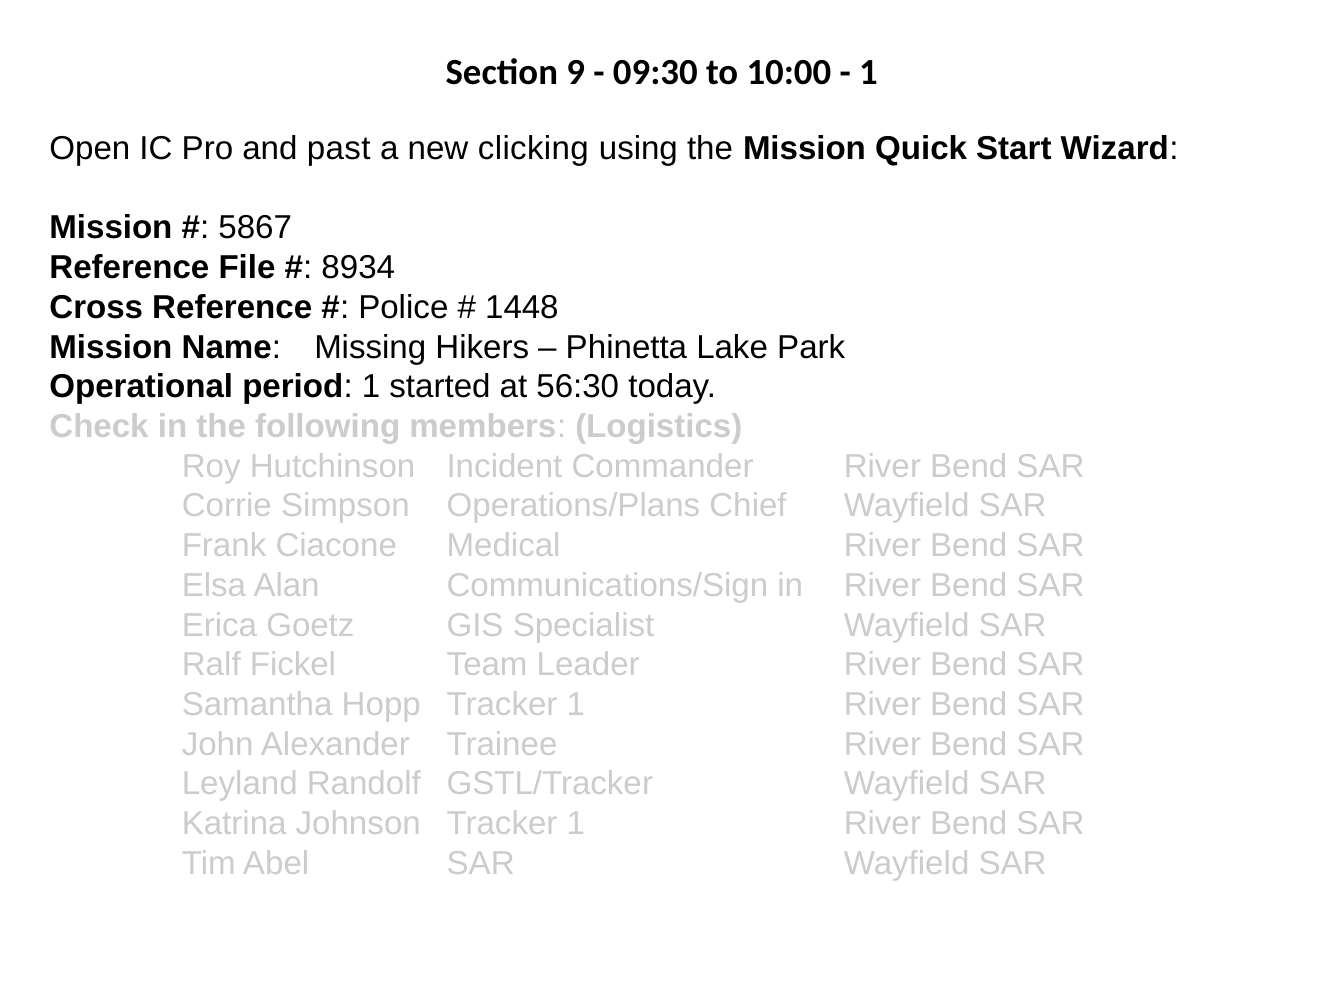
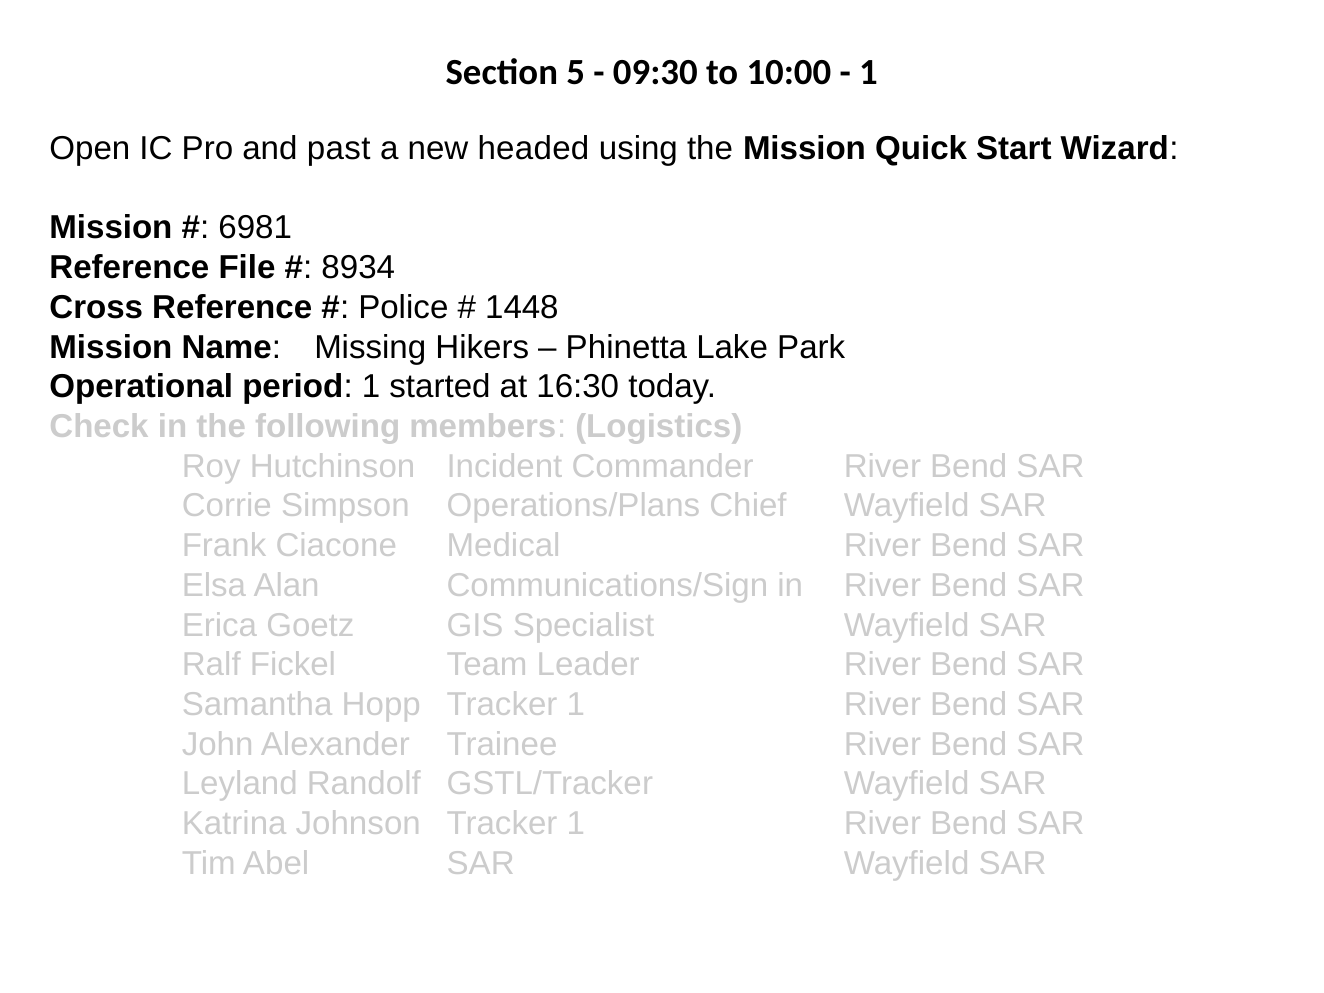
9: 9 -> 5
clicking: clicking -> headed
5867: 5867 -> 6981
56:30: 56:30 -> 16:30
